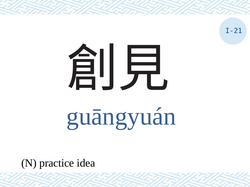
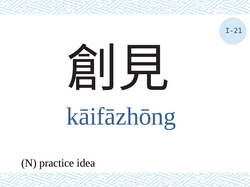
guāngyuán: guāngyuán -> kāifāzhōng
